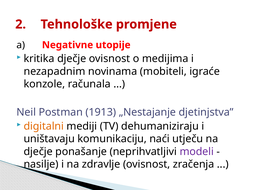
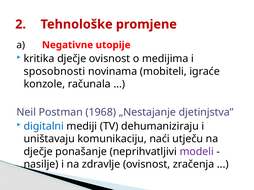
nezapadnim: nezapadnim -> sposobnosti
1913: 1913 -> 1968
digitalni colour: orange -> blue
